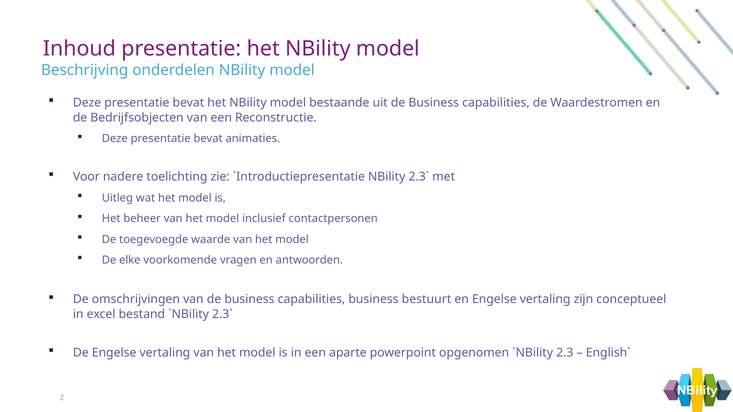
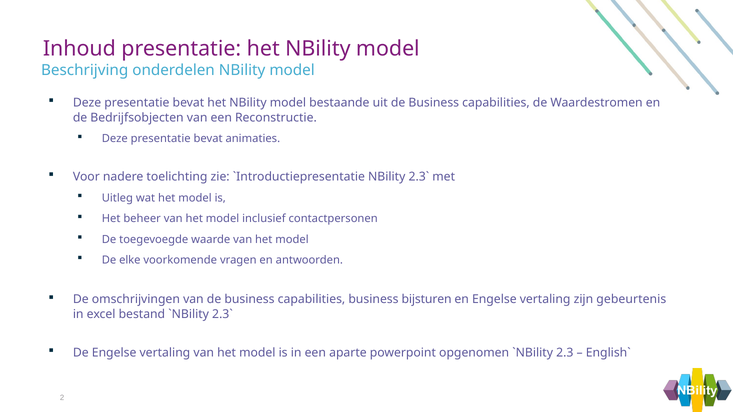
bestuurt: bestuurt -> bijsturen
conceptueel: conceptueel -> gebeurtenis
